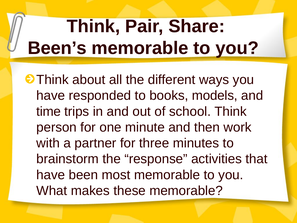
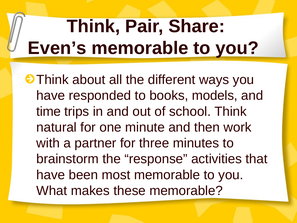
Been’s: Been’s -> Even’s
person: person -> natural
